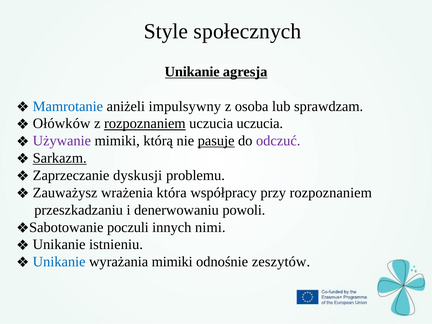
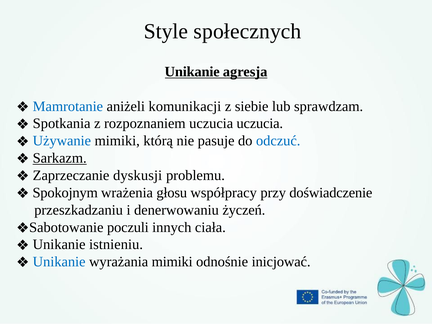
impulsywny: impulsywny -> komunikacji
osoba: osoba -> siebie
Ołówków: Ołówków -> Spotkania
rozpoznaniem at (145, 124) underline: present -> none
Używanie colour: purple -> blue
pasuje underline: present -> none
odczuć colour: purple -> blue
Zauważysz: Zauważysz -> Spokojnym
która: która -> głosu
przy rozpoznaniem: rozpoznaniem -> doświadczenie
powoli: powoli -> życzeń
nimi: nimi -> ciała
zeszytów: zeszytów -> inicjować
